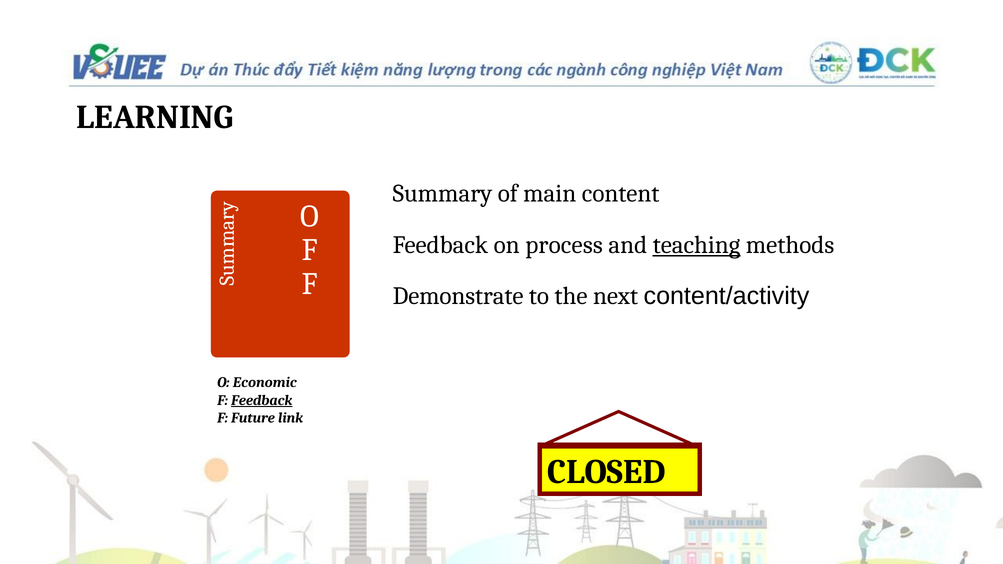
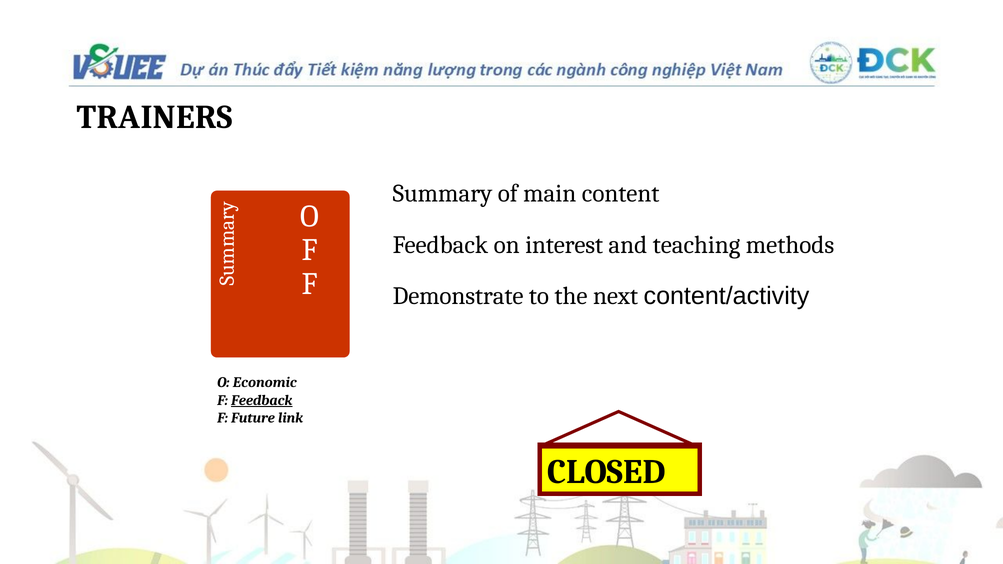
LEARNING: LEARNING -> TRAINERS
process: process -> interest
teaching underline: present -> none
